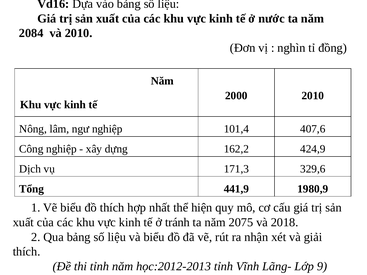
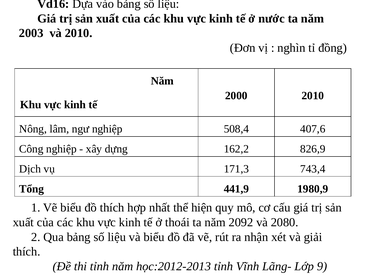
2084: 2084 -> 2003
101,4: 101,4 -> 508,4
424,9: 424,9 -> 826,9
329,6: 329,6 -> 743,4
tránh: tránh -> thoái
2075: 2075 -> 2092
2018: 2018 -> 2080
